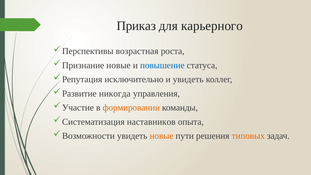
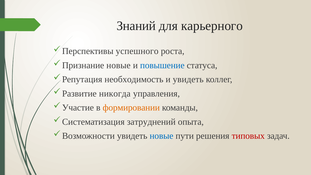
Приказ: Приказ -> Знаний
возрастная: возрастная -> успешного
исключительно: исключительно -> необходимость
наставников: наставников -> затруднений
новые at (162, 136) colour: orange -> blue
типовых colour: orange -> red
